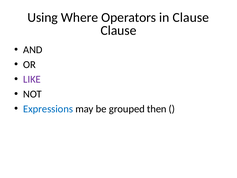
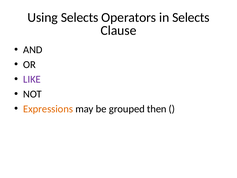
Using Where: Where -> Selects
in Clause: Clause -> Selects
Expressions colour: blue -> orange
